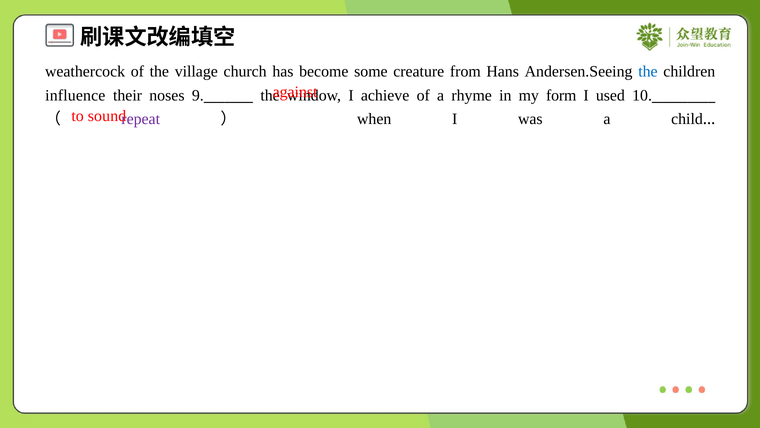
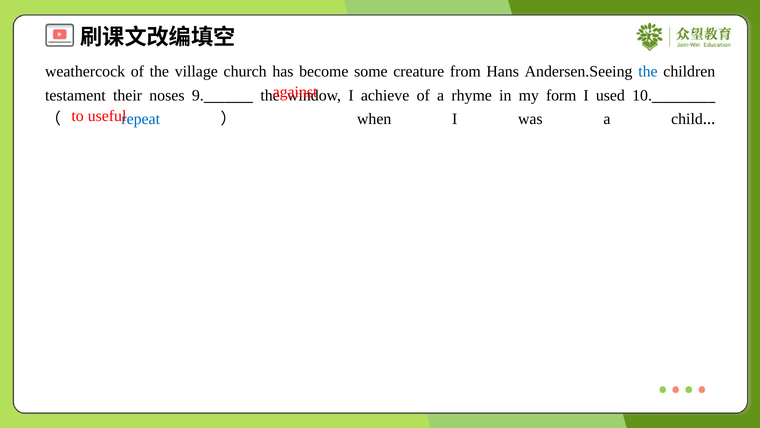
influence: influence -> testament
sound: sound -> useful
repeat colour: purple -> blue
